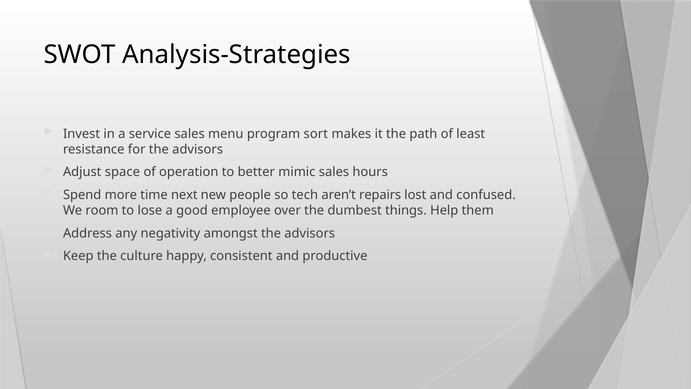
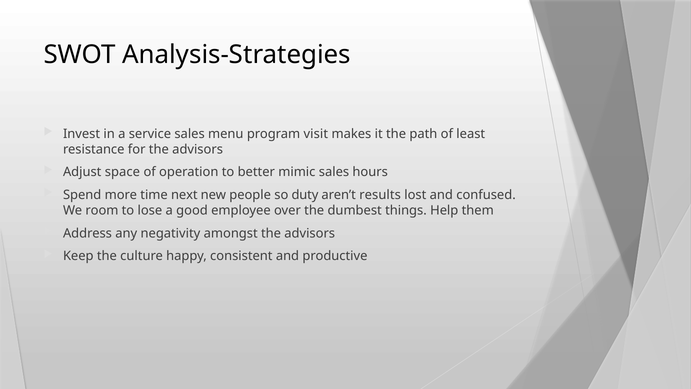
sort: sort -> visit
tech: tech -> duty
repairs: repairs -> results
